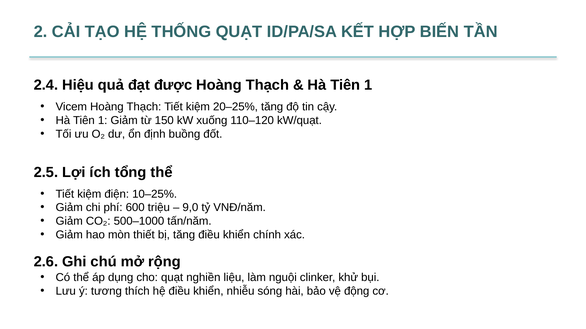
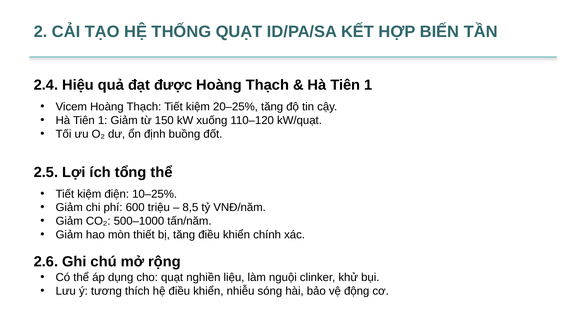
9,0: 9,0 -> 8,5
